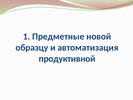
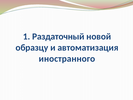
Предметные: Предметные -> Раздаточный
продуктивной: продуктивной -> иностранного
